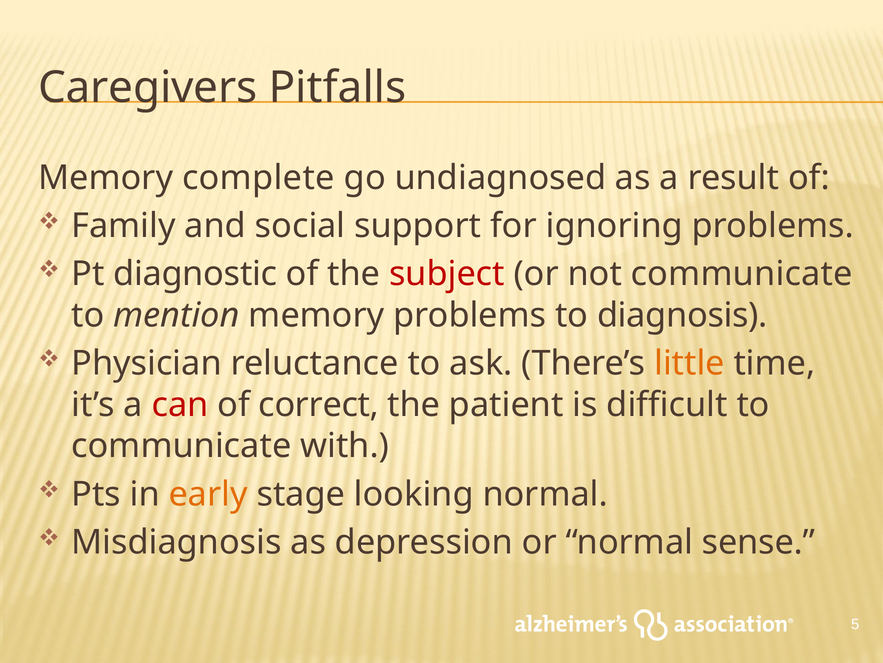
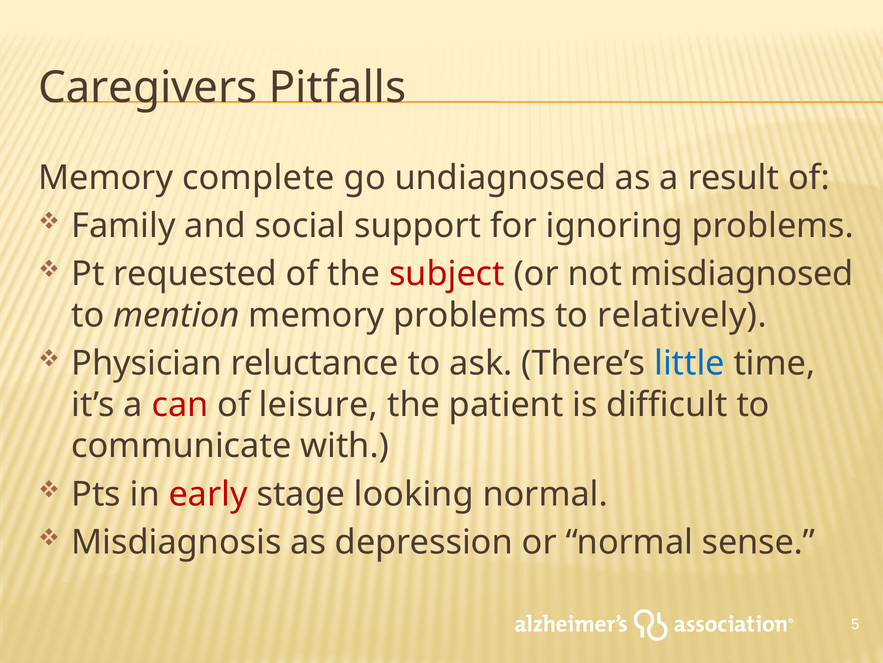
diagnostic: diagnostic -> requested
not communicate: communicate -> misdiagnosed
diagnosis: diagnosis -> relatively
little colour: orange -> blue
correct: correct -> leisure
early colour: orange -> red
